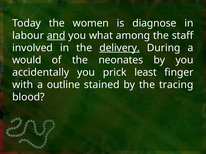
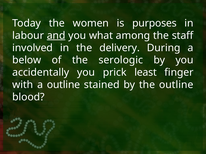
diagnose: diagnose -> purposes
delivery underline: present -> none
would: would -> below
neonates: neonates -> serologic
the tracing: tracing -> outline
